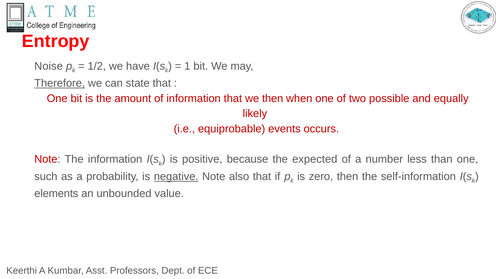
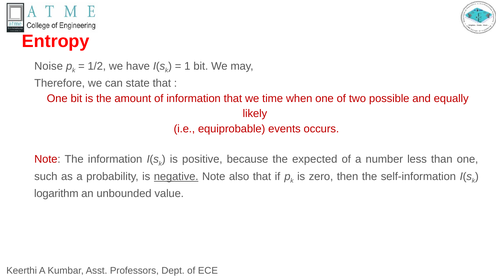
Therefore underline: present -> none
we then: then -> time
elements: elements -> logarithm
